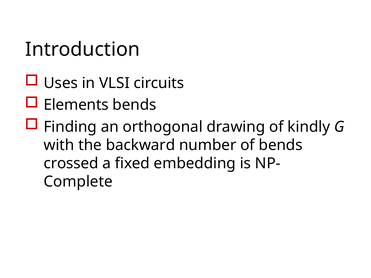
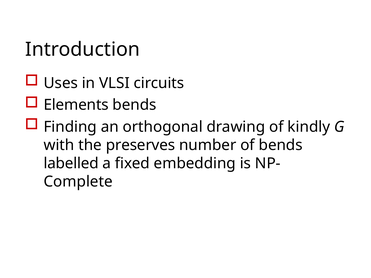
backward: backward -> preserves
crossed: crossed -> labelled
